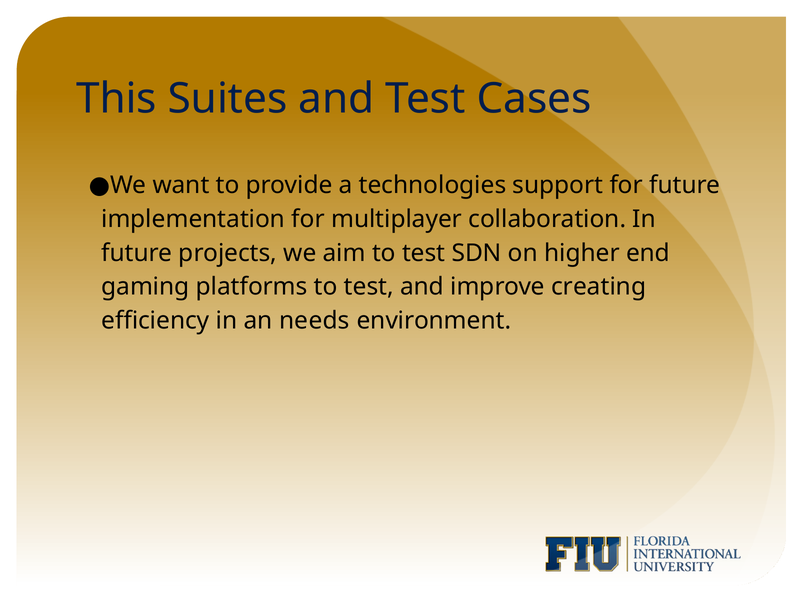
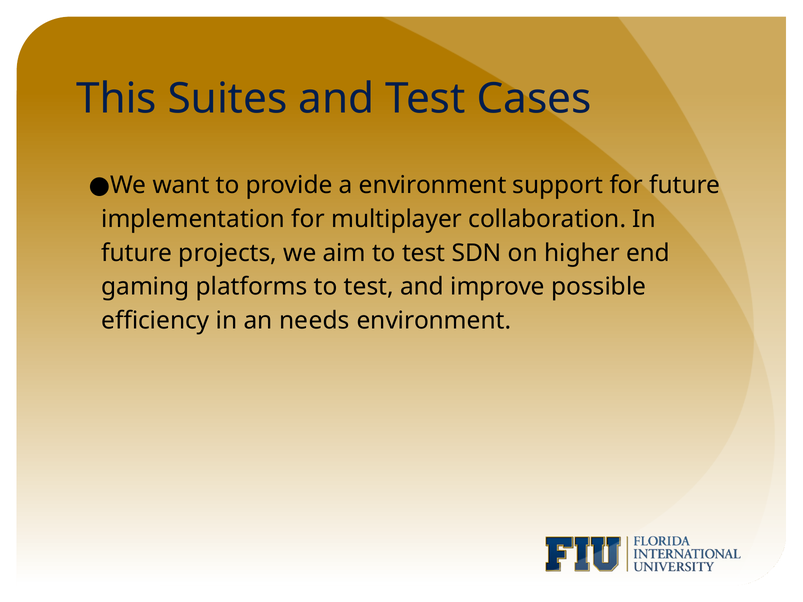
a technologies: technologies -> environment
creating: creating -> possible
